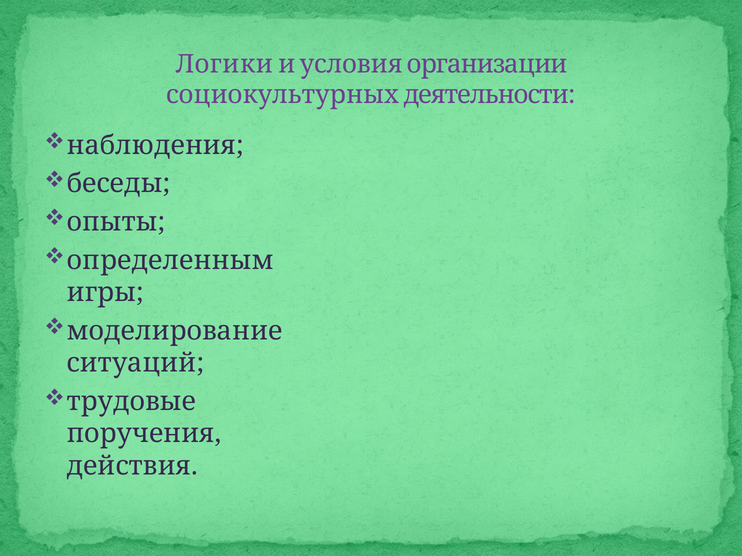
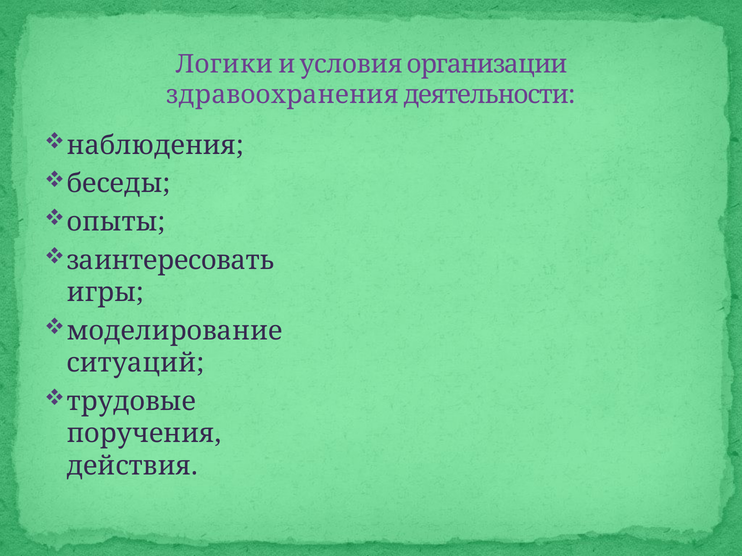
социокультурных: социокультурных -> здравоохранения
определенным: определенным -> заинтересовать
